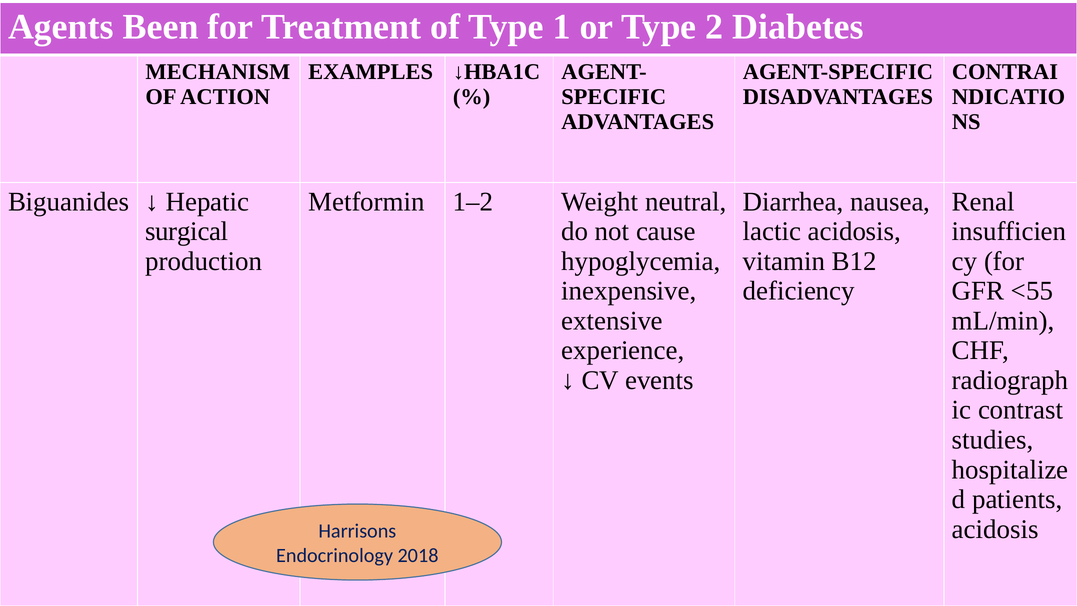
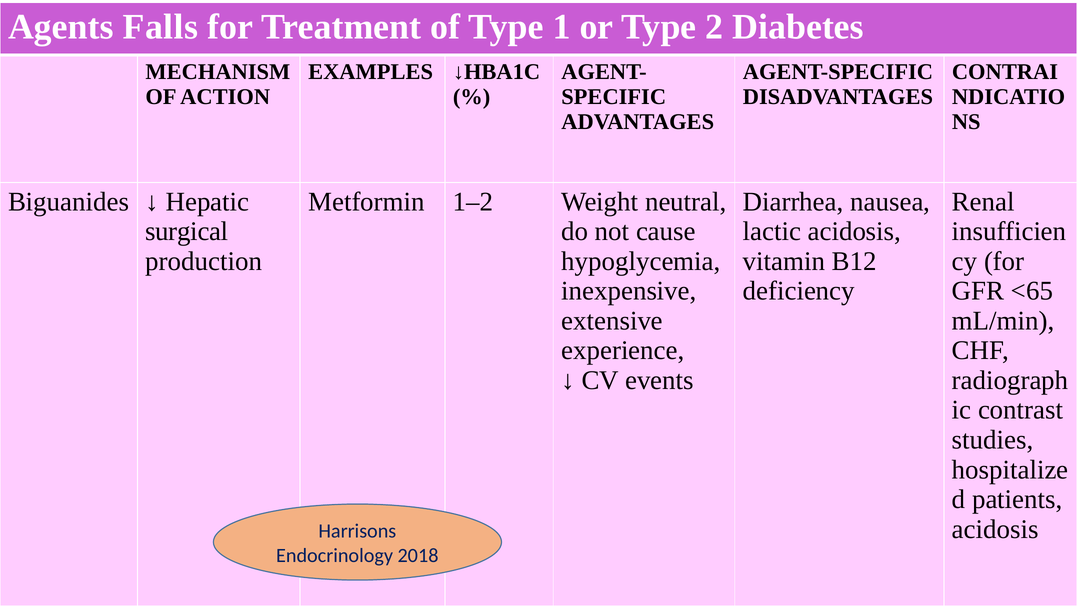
Been: Been -> Falls
<55: <55 -> <65
